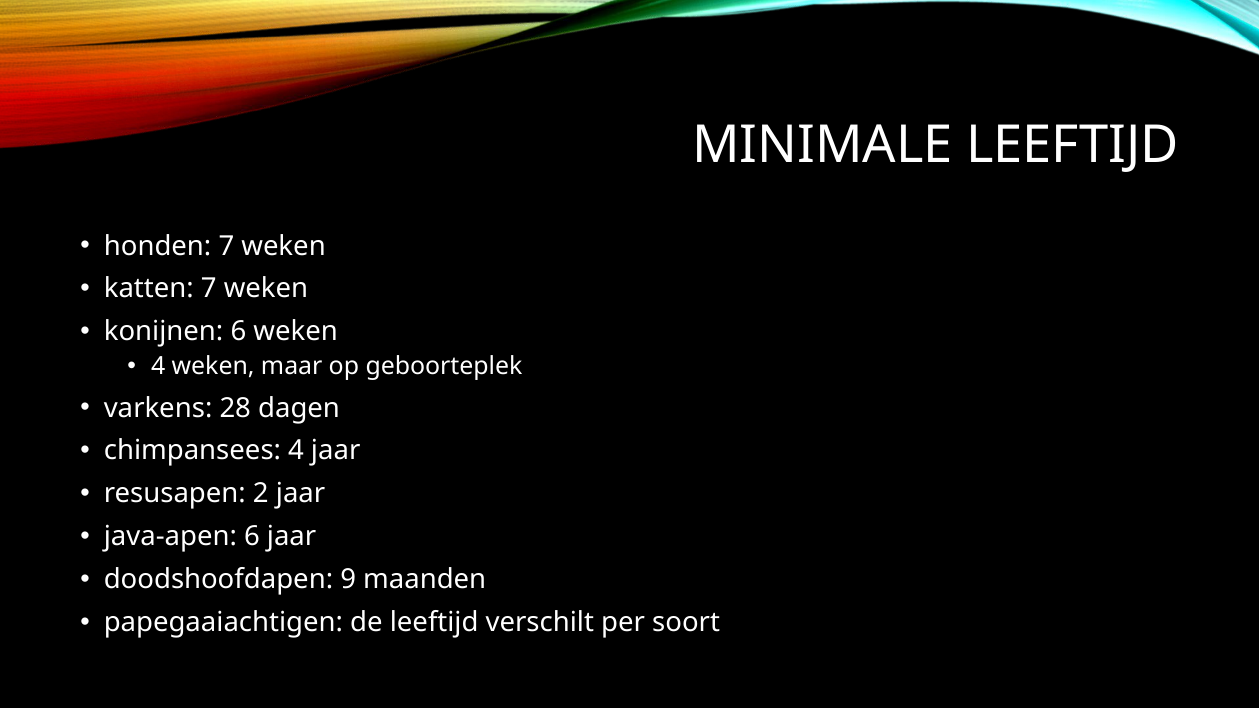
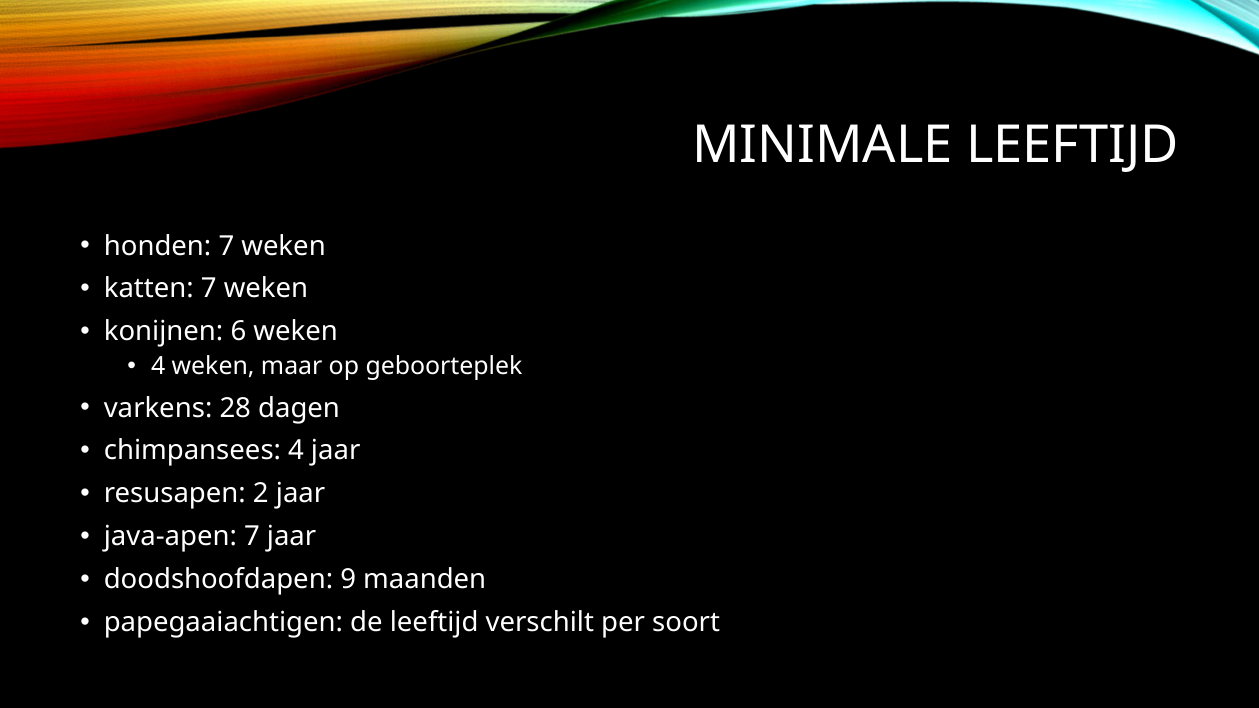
java-apen 6: 6 -> 7
